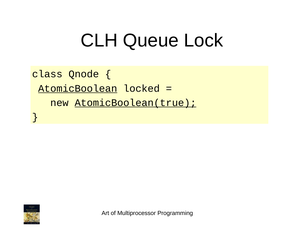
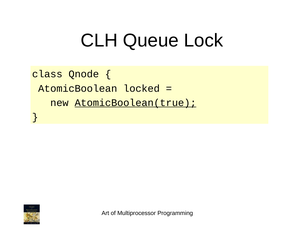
AtomicBoolean underline: present -> none
